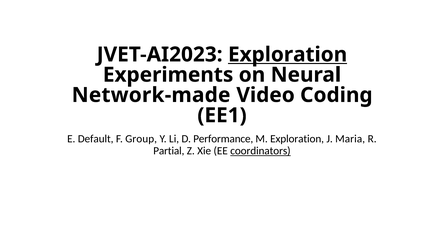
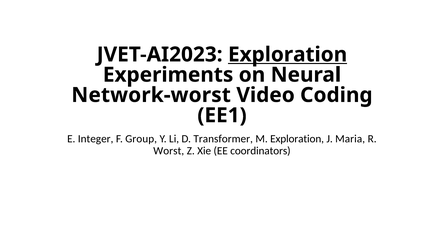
Network-made: Network-made -> Network-worst
Default: Default -> Integer
Performance: Performance -> Transformer
Partial: Partial -> Worst
coordinators underline: present -> none
